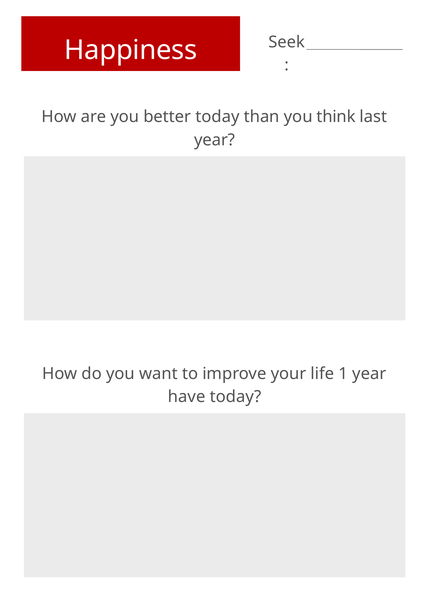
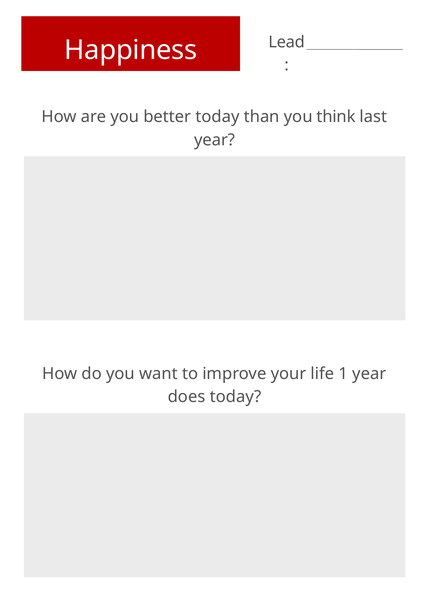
Seek: Seek -> Lead
have: have -> does
